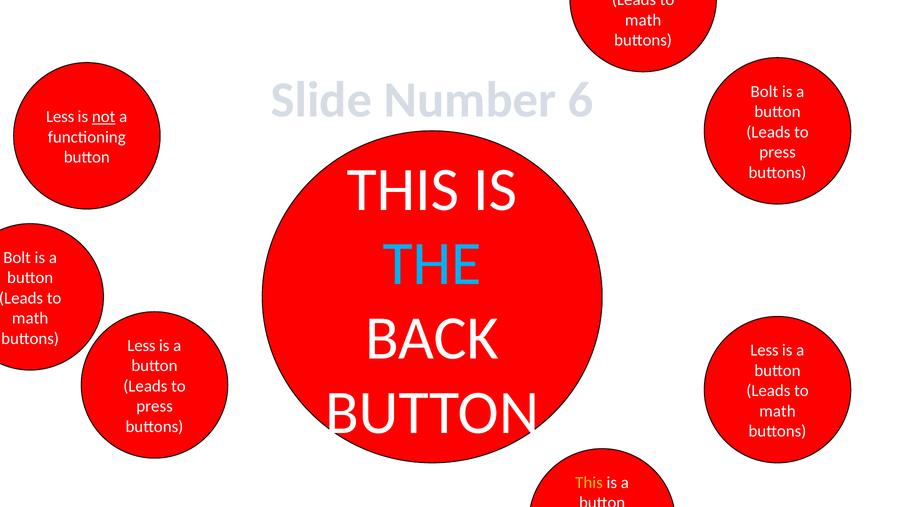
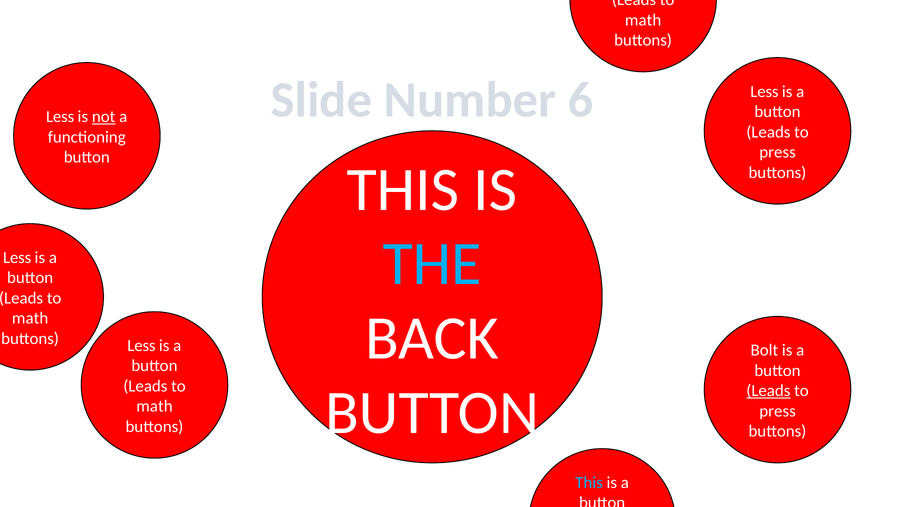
Bolt at (764, 91): Bolt -> Less
Bolt at (17, 258): Bolt -> Less
Less at (764, 351): Less -> Bolt
Leads at (768, 391) underline: none -> present
press at (155, 407): press -> math
math at (777, 411): math -> press
This at (589, 483) colour: yellow -> light blue
